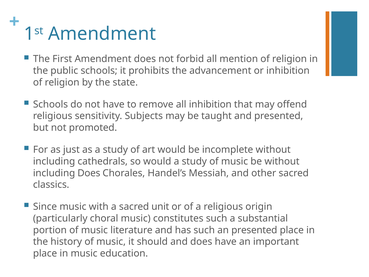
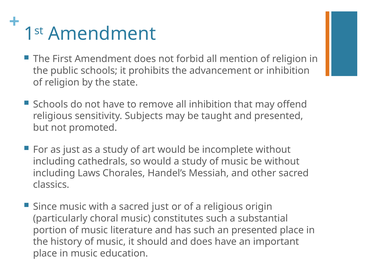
including Does: Does -> Laws
sacred unit: unit -> just
